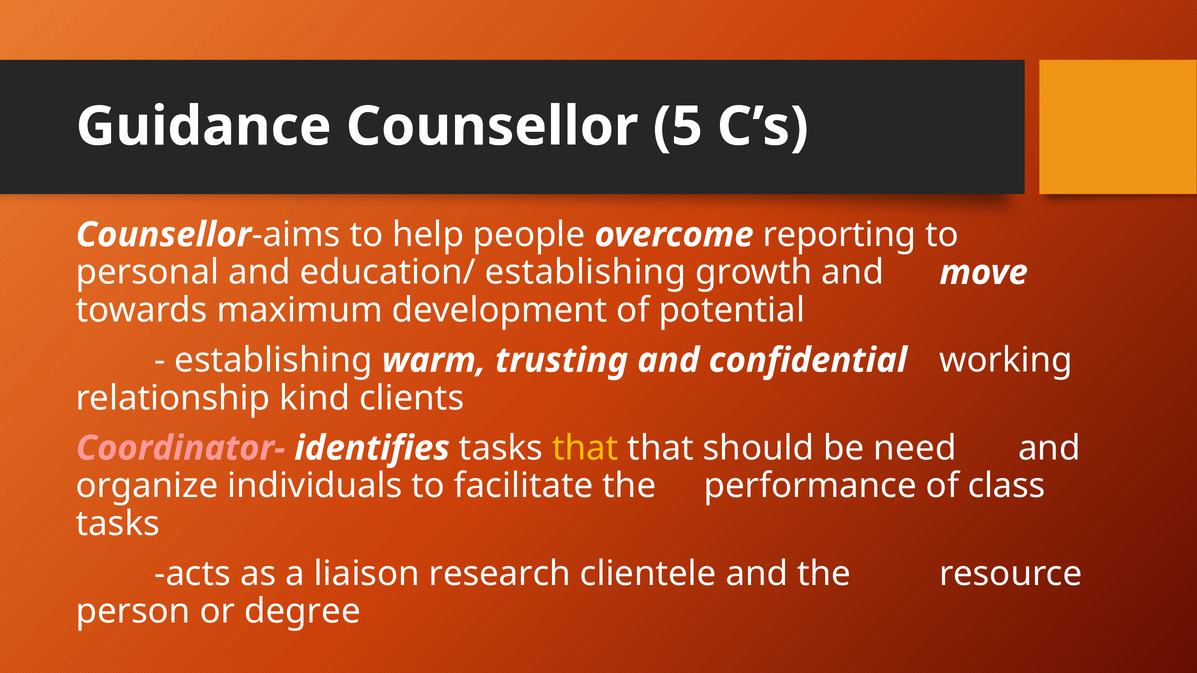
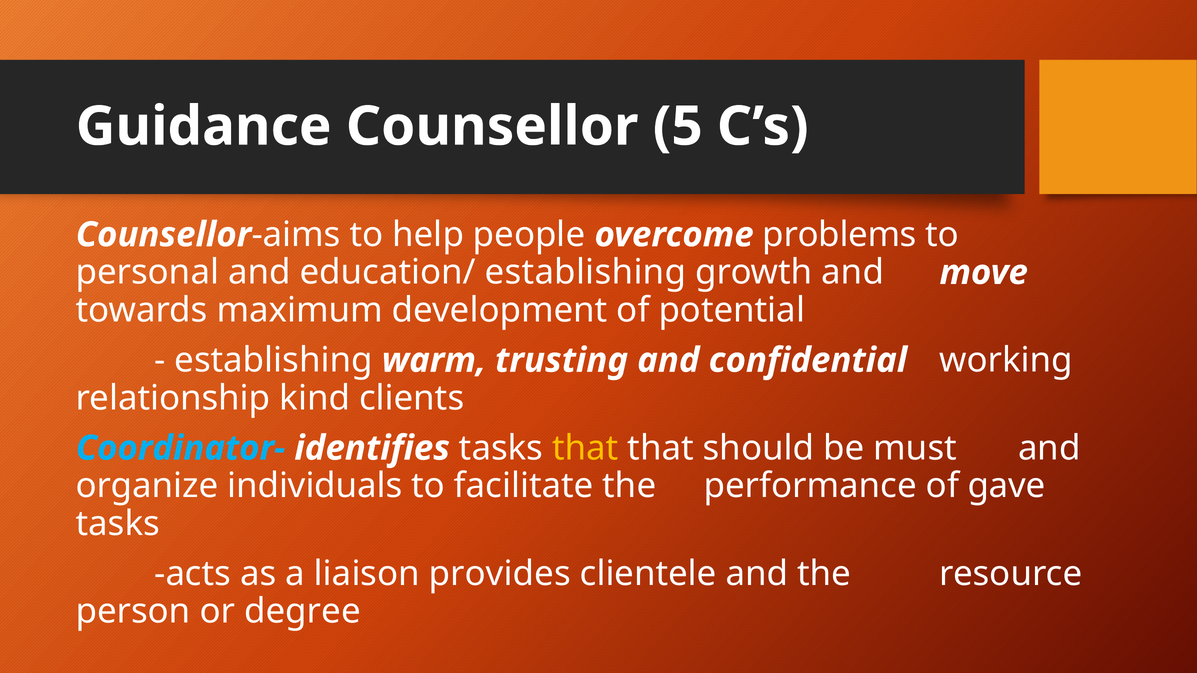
reporting: reporting -> problems
Coordinator- colour: pink -> light blue
need: need -> must
class: class -> gave
research: research -> provides
